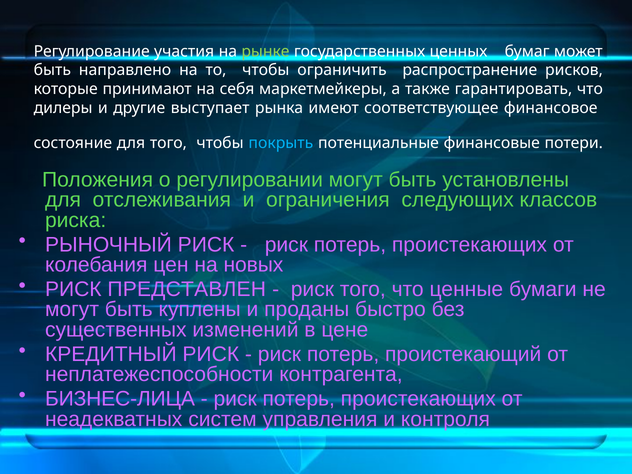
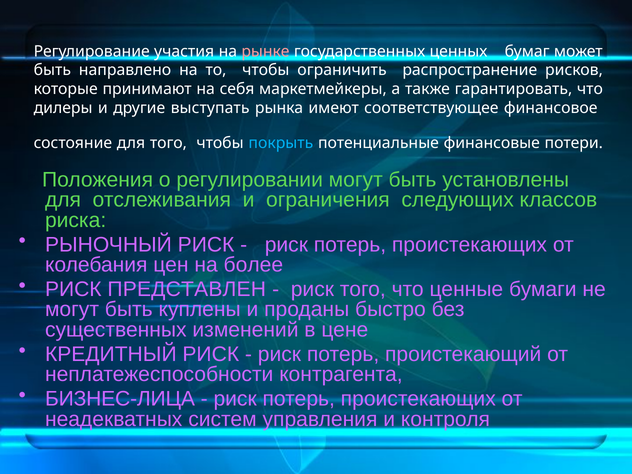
рынке colour: light green -> pink
выступает: выступает -> выступать
новых: новых -> более
